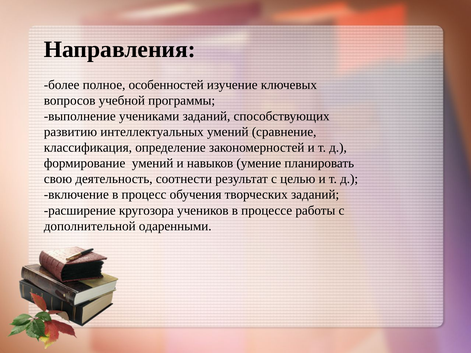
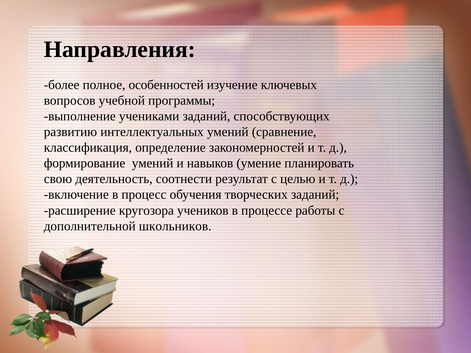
одаренными: одаренными -> школьников
